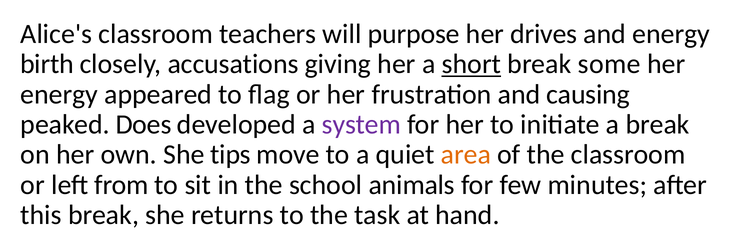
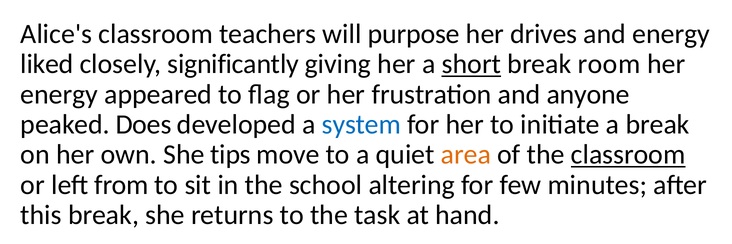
birth: birth -> liked
accusations: accusations -> significantly
some: some -> room
causing: causing -> anyone
system colour: purple -> blue
classroom at (628, 155) underline: none -> present
animals: animals -> altering
